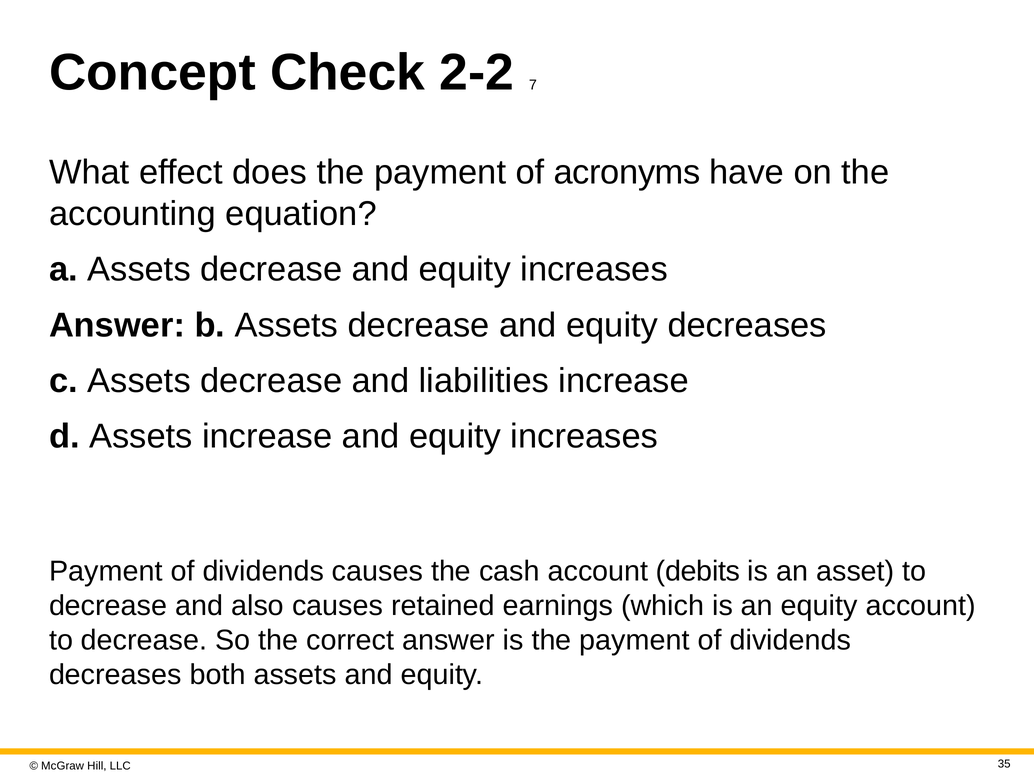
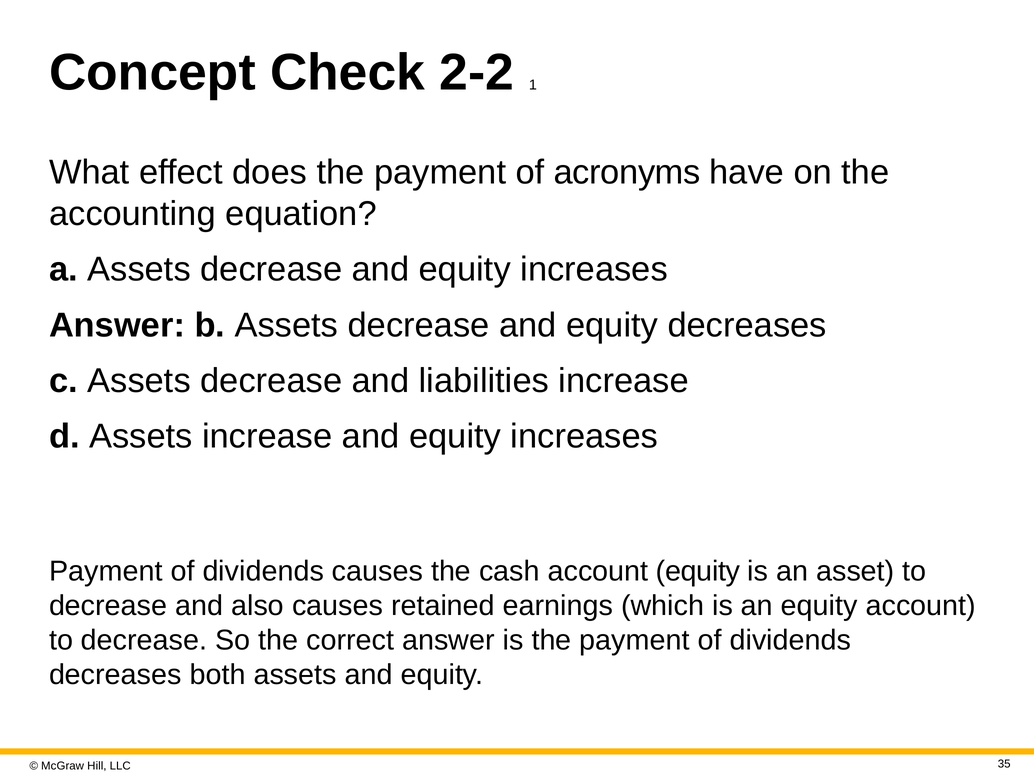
7: 7 -> 1
account debits: debits -> equity
